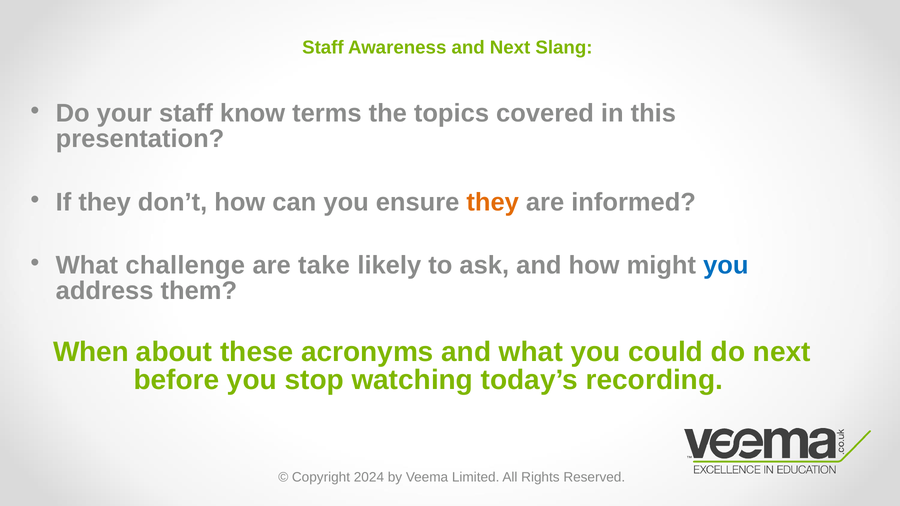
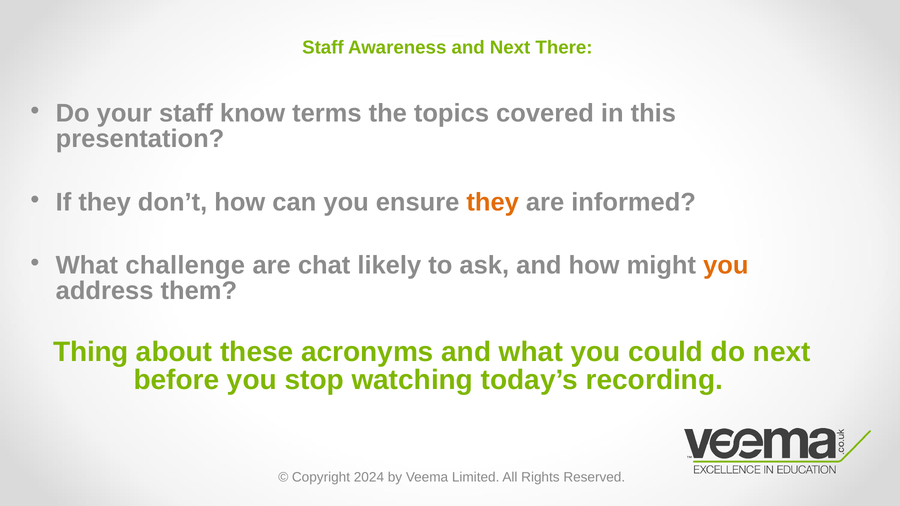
Slang: Slang -> There
take: take -> chat
you at (726, 265) colour: blue -> orange
When: When -> Thing
